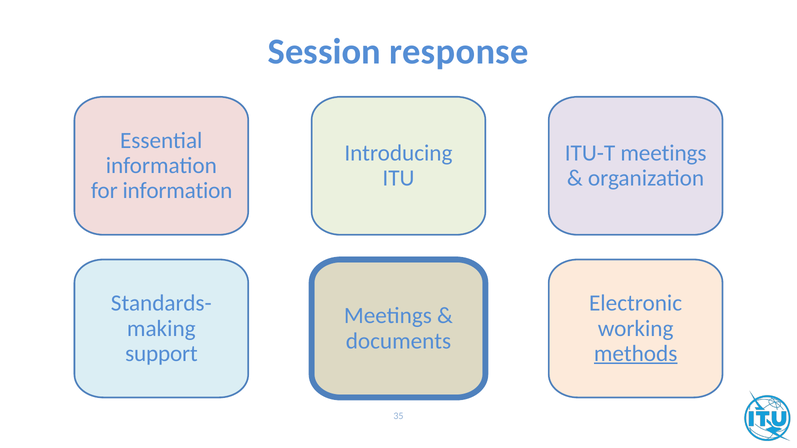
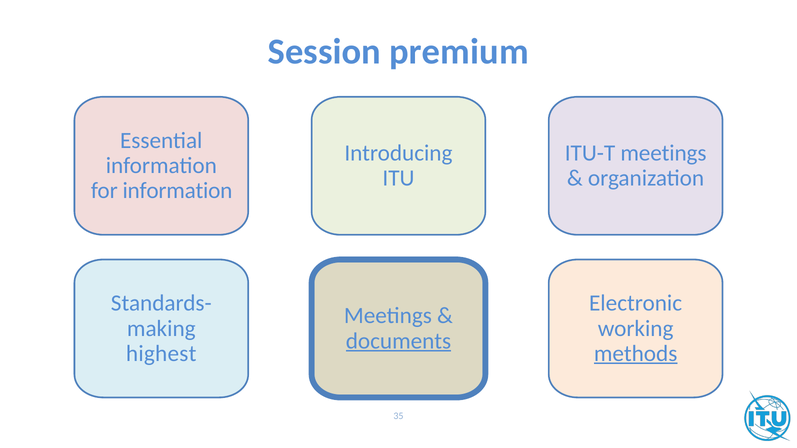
response: response -> premium
documents underline: none -> present
support: support -> highest
